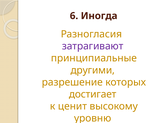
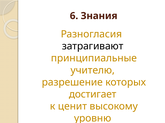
Иногда: Иногда -> Знания
затрагивают colour: purple -> black
другими: другими -> учителю
